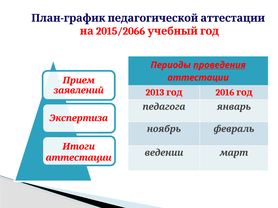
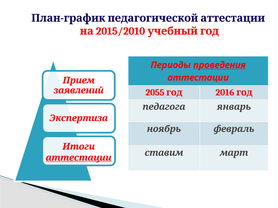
2015/2066: 2015/2066 -> 2015/2010
2013: 2013 -> 2055
ведении: ведении -> ставим
аттестации at (79, 158) underline: none -> present
